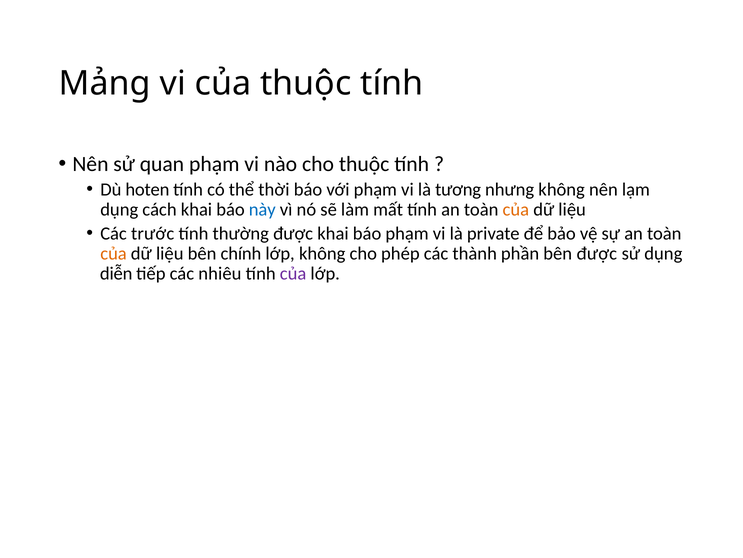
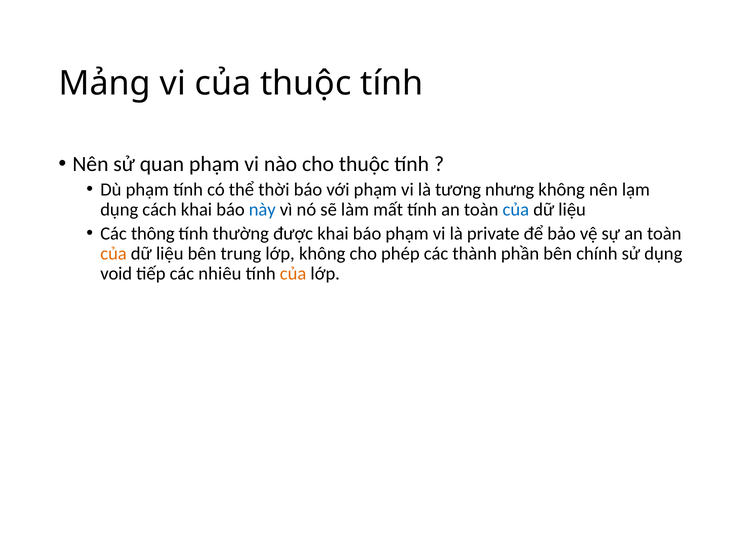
Dù hoten: hoten -> phạm
của at (516, 209) colour: orange -> blue
trước: trước -> thông
chính: chính -> trung
bên được: được -> chính
diễn: diễn -> void
của at (293, 273) colour: purple -> orange
